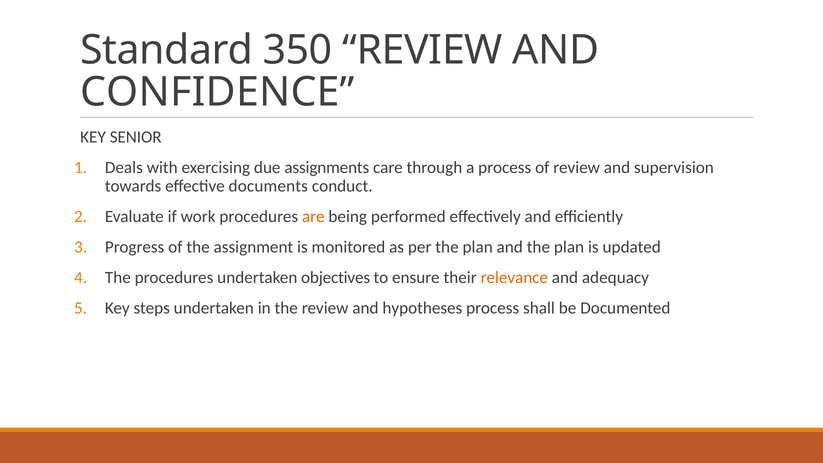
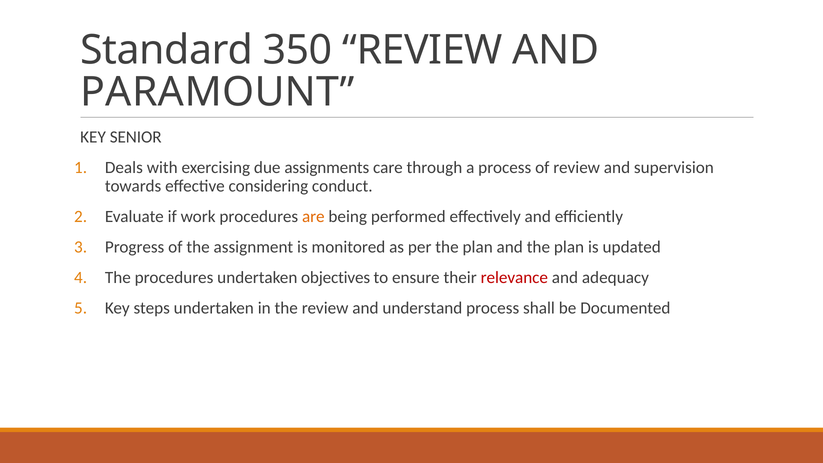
CONFIDENCE: CONFIDENCE -> PARAMOUNT
documents: documents -> considering
relevance colour: orange -> red
hypotheses: hypotheses -> understand
